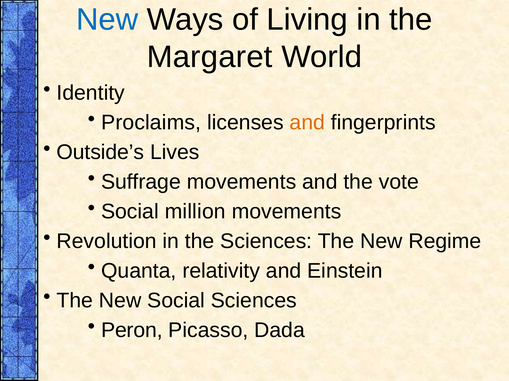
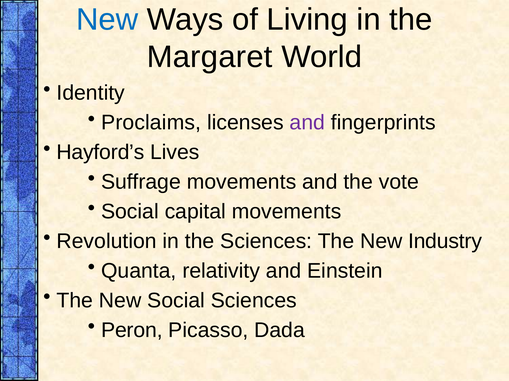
and at (307, 123) colour: orange -> purple
Outside’s: Outside’s -> Hayford’s
million: million -> capital
Regime: Regime -> Industry
